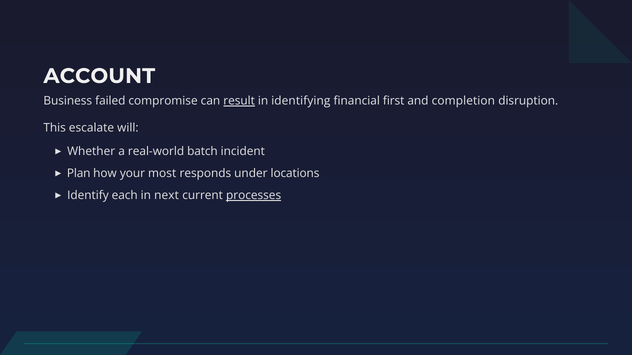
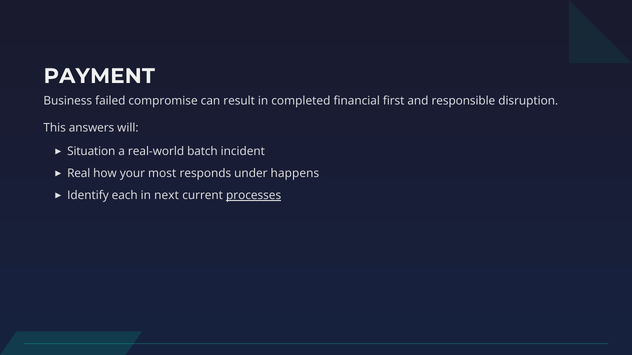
ACCOUNT: ACCOUNT -> PAYMENT
result underline: present -> none
identifying: identifying -> completed
completion: completion -> responsible
escalate: escalate -> answers
Whether: Whether -> Situation
Plan: Plan -> Real
locations: locations -> happens
